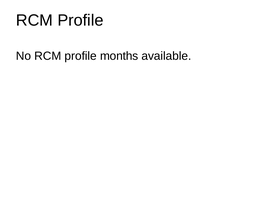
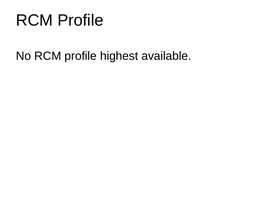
months: months -> highest
